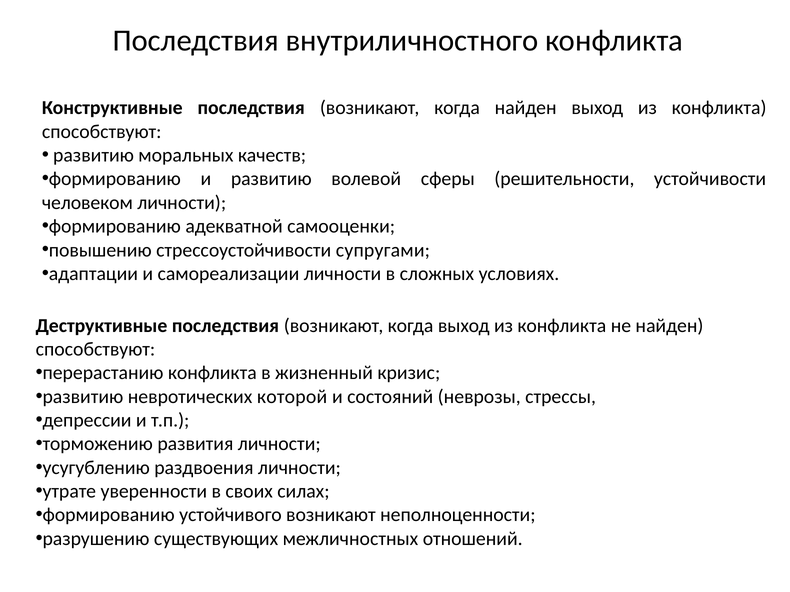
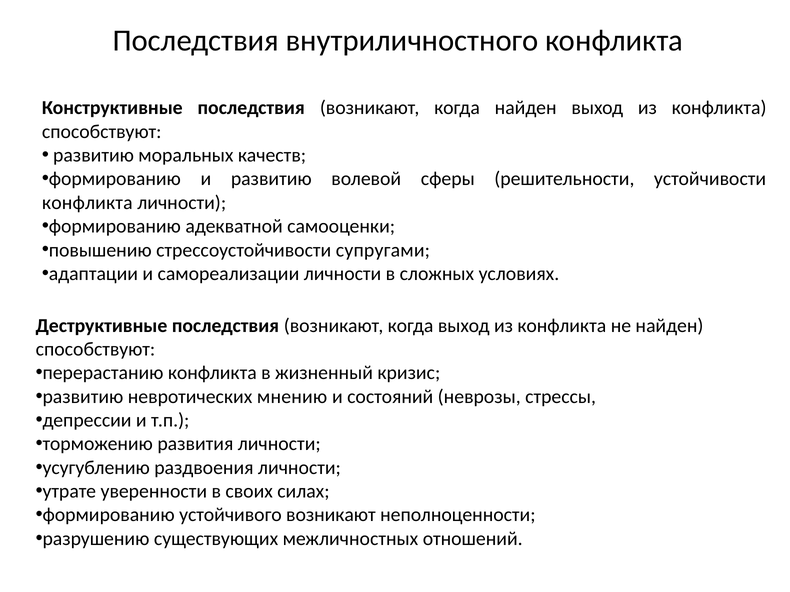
человеком at (87, 203): человеком -> конфликта
которой: которой -> мнению
